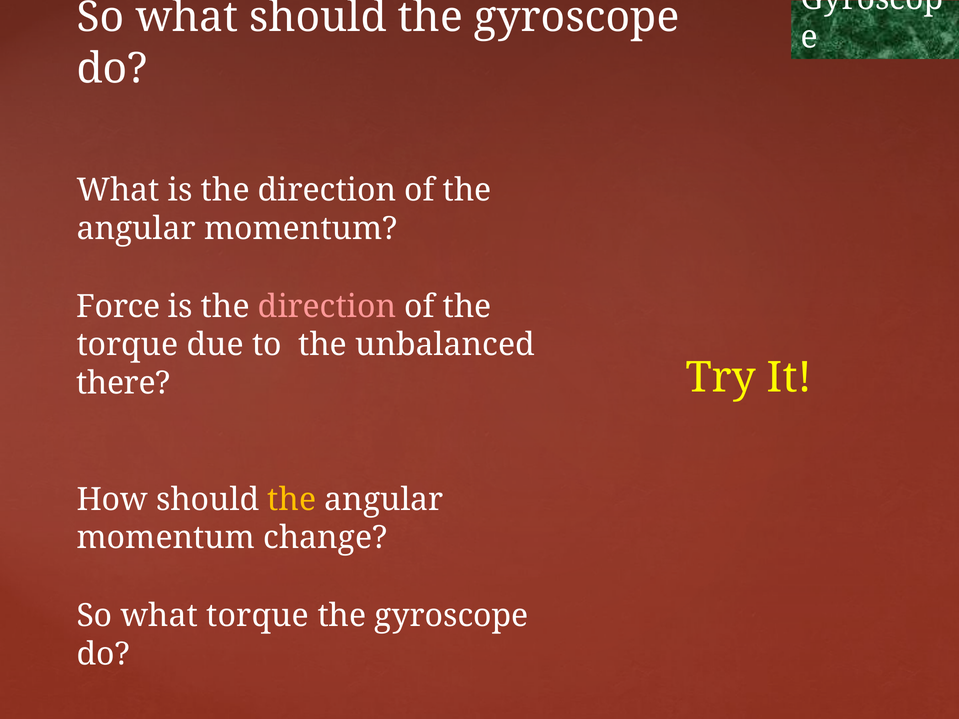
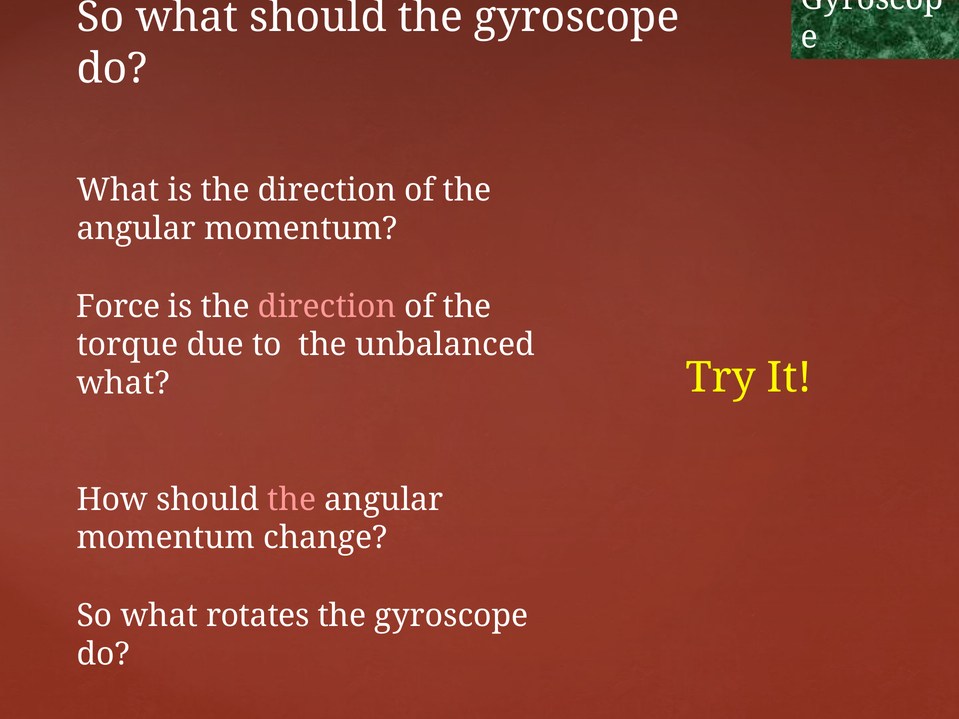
there at (123, 383): there -> what
the at (292, 500) colour: yellow -> pink
what torque: torque -> rotates
